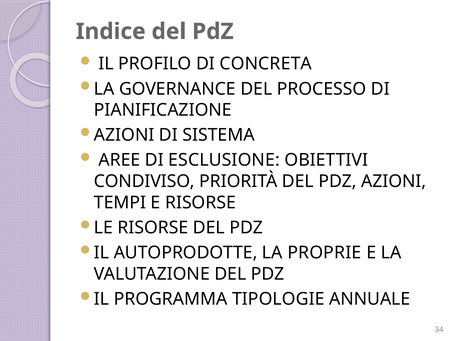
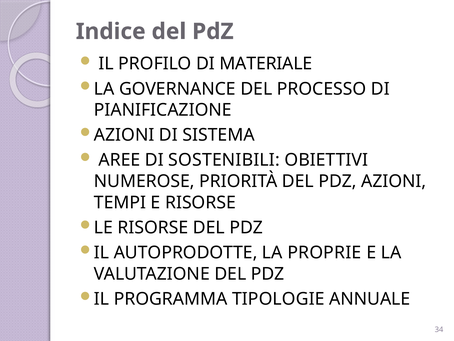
CONCRETA: CONCRETA -> MATERIALE
ESCLUSIONE: ESCLUSIONE -> SOSTENIBILI
CONDIVISO: CONDIVISO -> NUMEROSE
